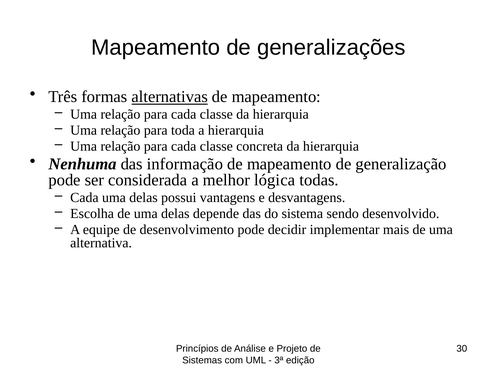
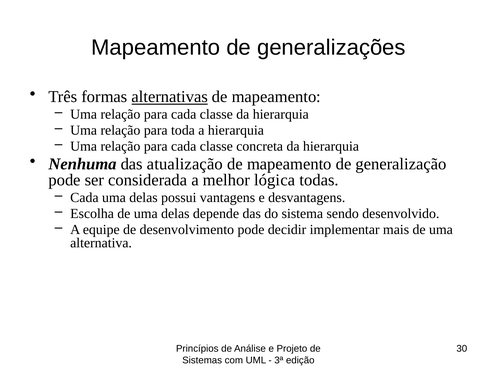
informação: informação -> atualização
